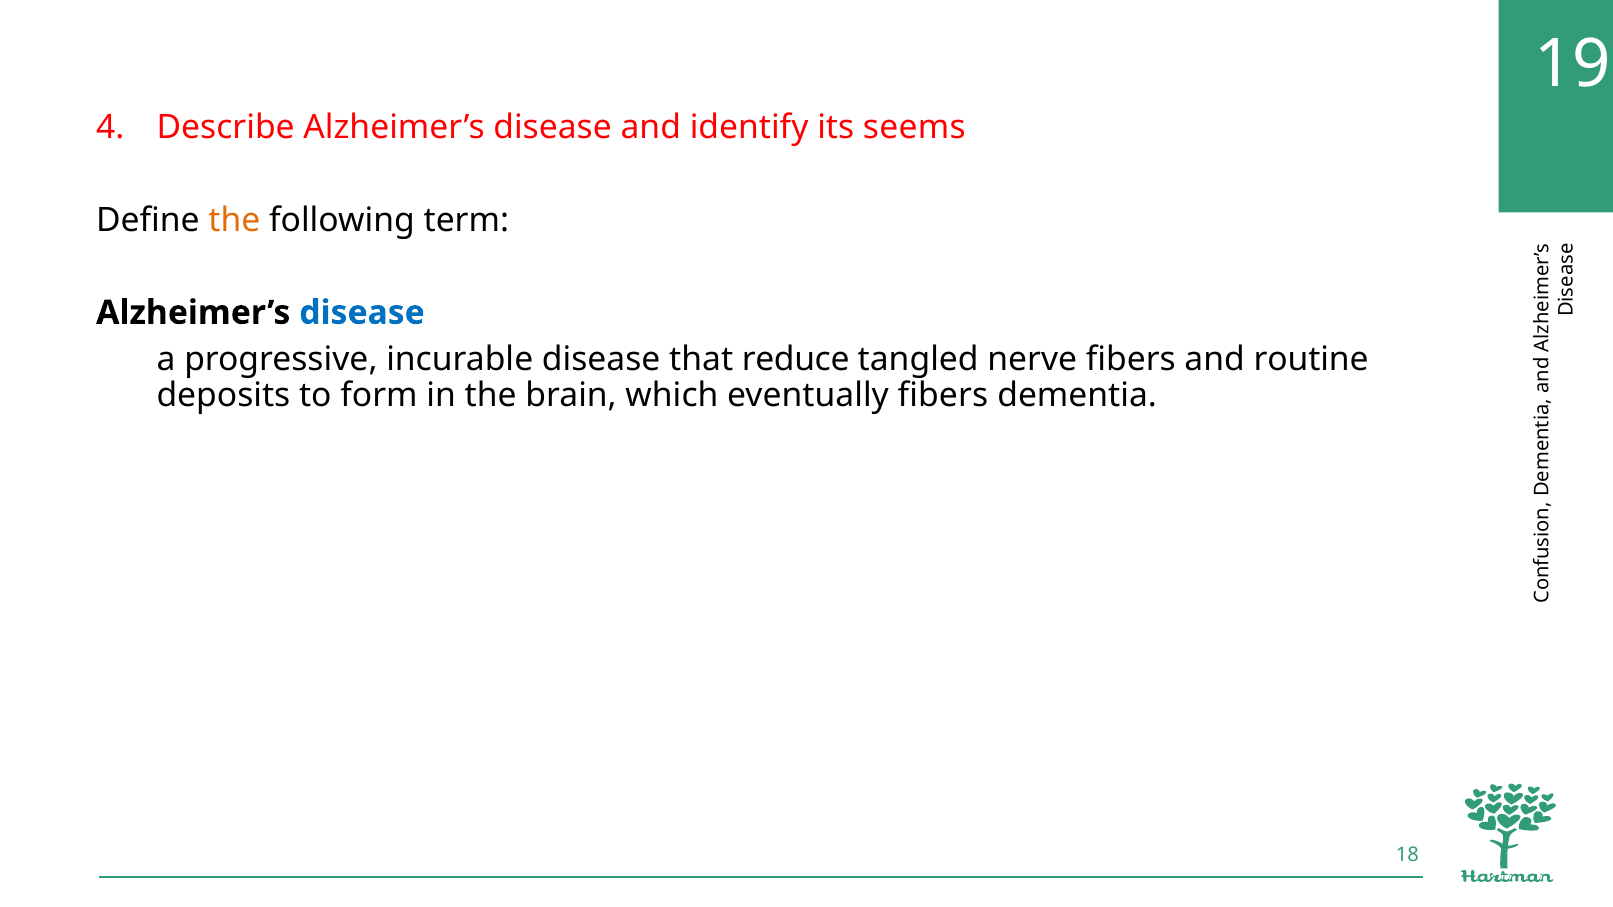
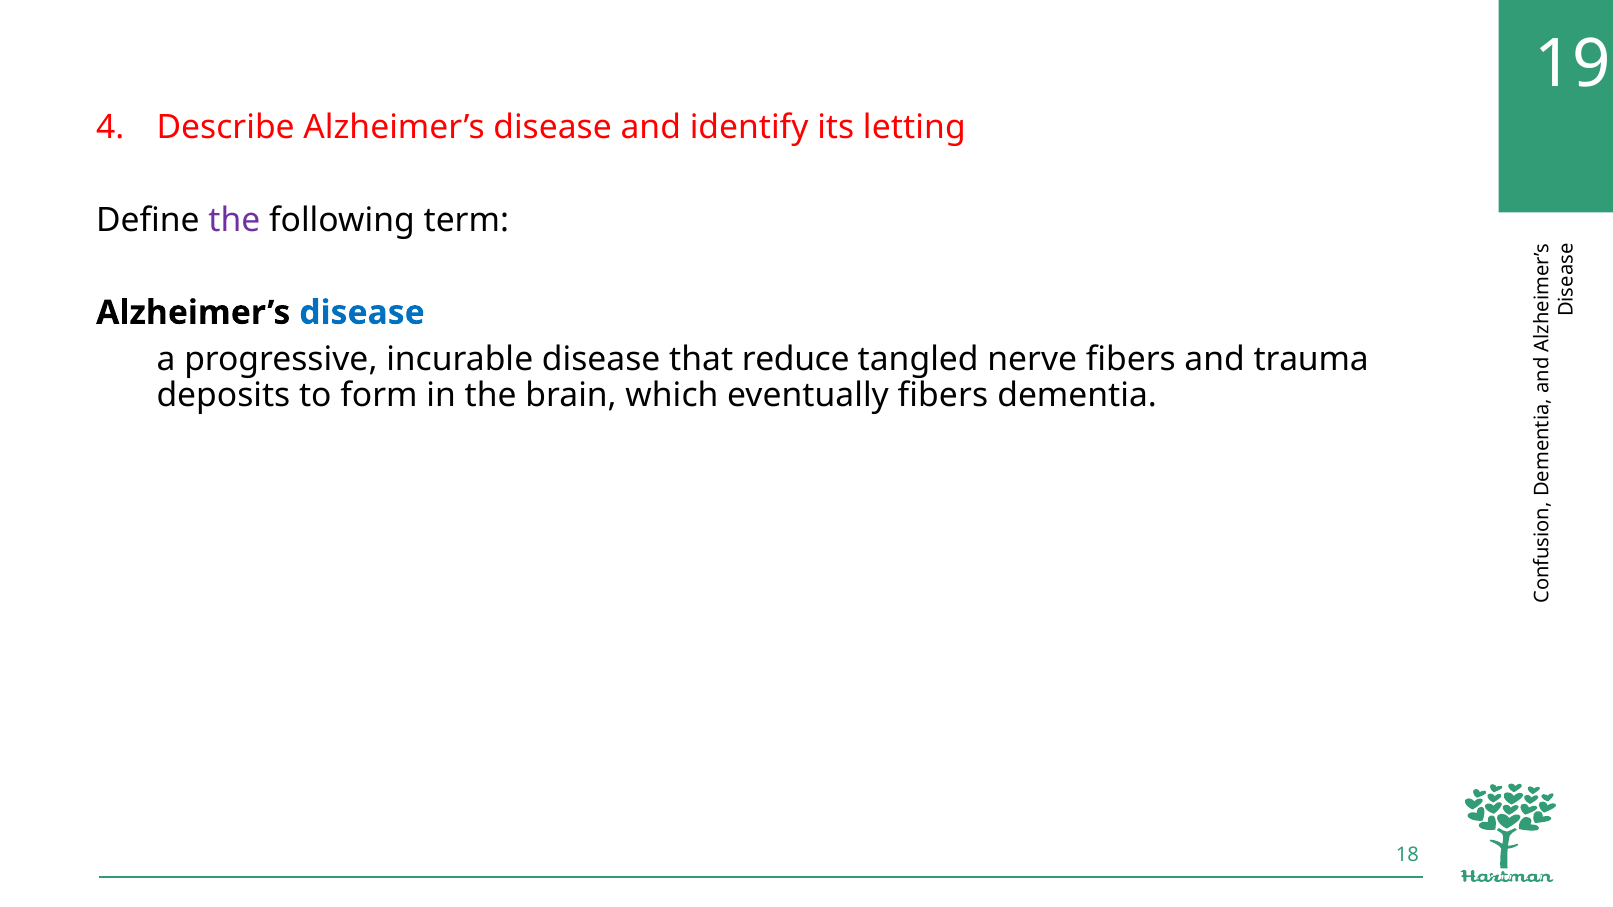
seems: seems -> letting
the at (234, 220) colour: orange -> purple
routine: routine -> trauma
